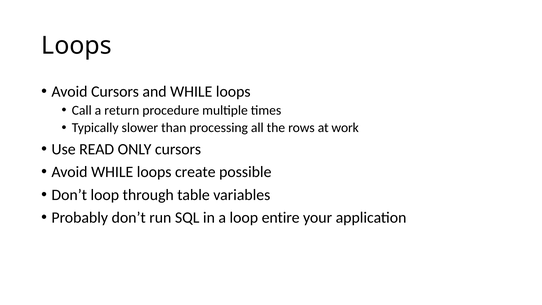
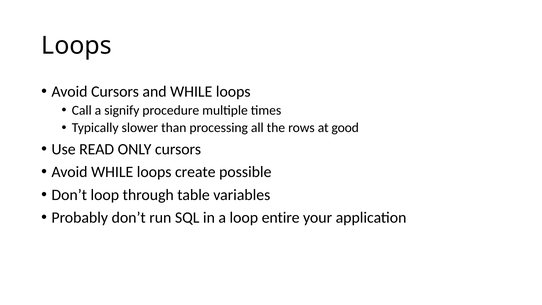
return: return -> signify
work: work -> good
